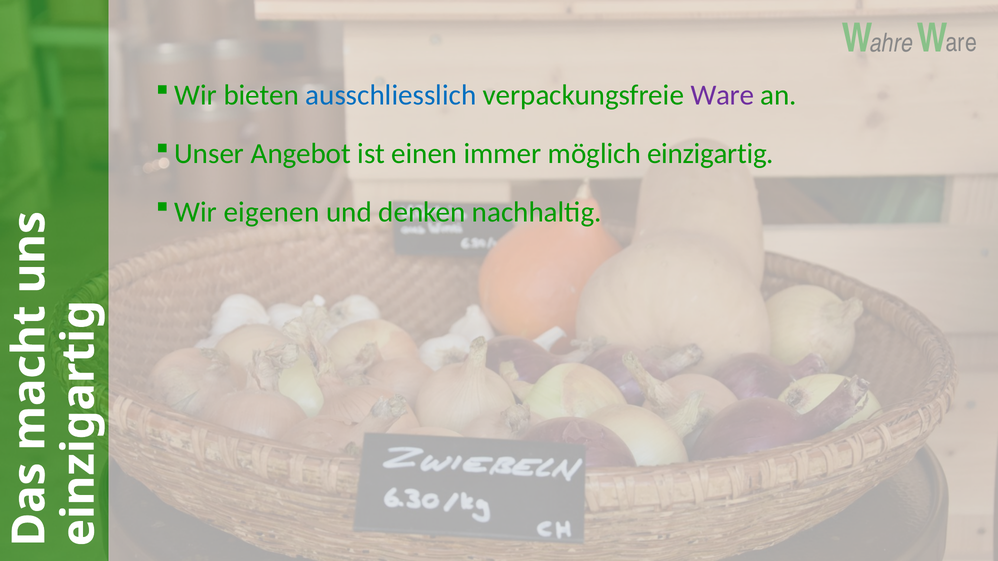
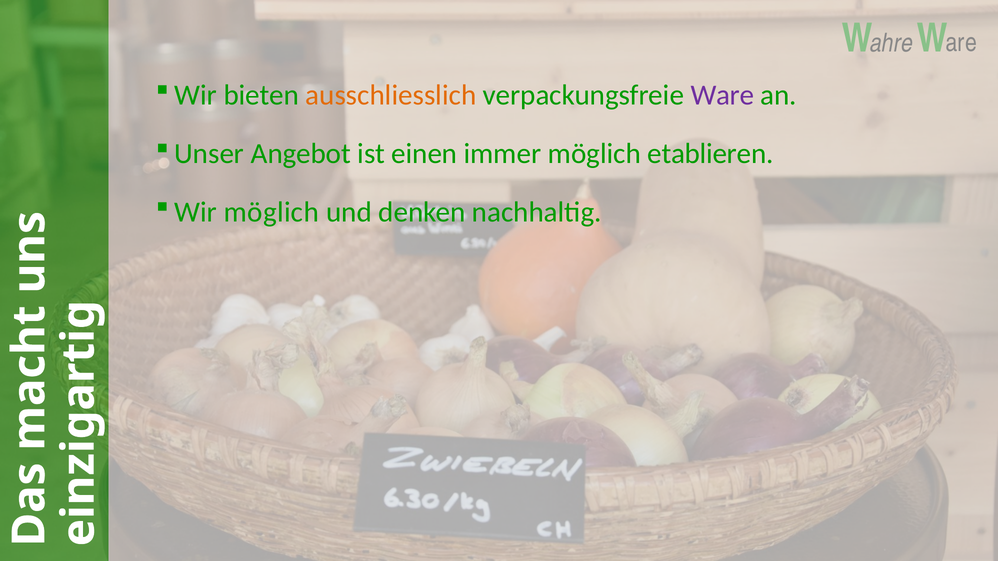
ausschliesslich colour: blue -> orange
einzigartig: einzigartig -> etablieren
Wir eigenen: eigenen -> möglich
